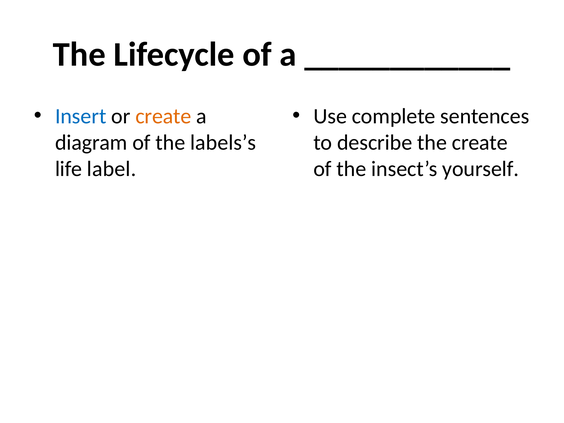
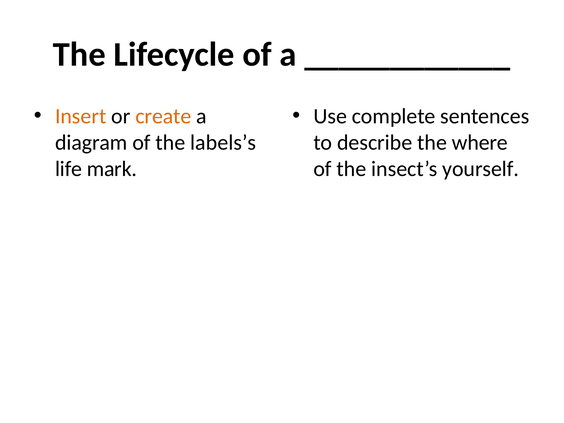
Insert colour: blue -> orange
the create: create -> where
label: label -> mark
